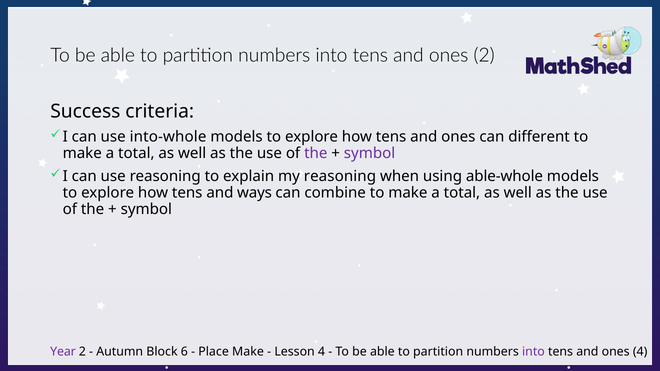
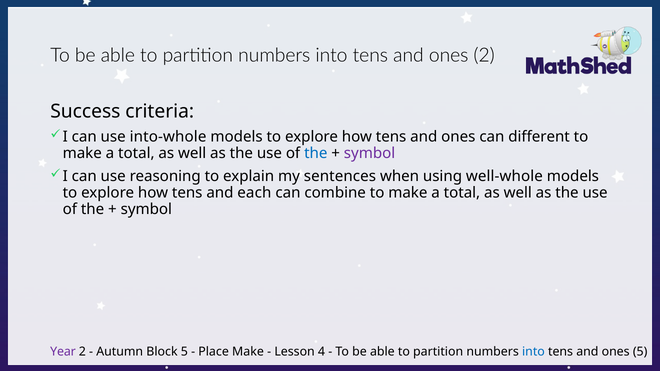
the at (316, 153) colour: purple -> blue
my reasoning: reasoning -> sentences
able-whole: able-whole -> well-whole
ways: ways -> each
Block 6: 6 -> 5
into at (533, 352) colour: purple -> blue
ones 4: 4 -> 5
